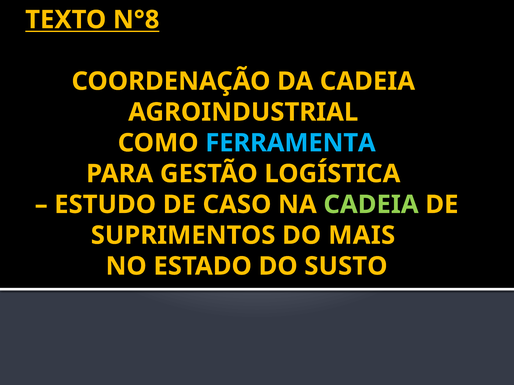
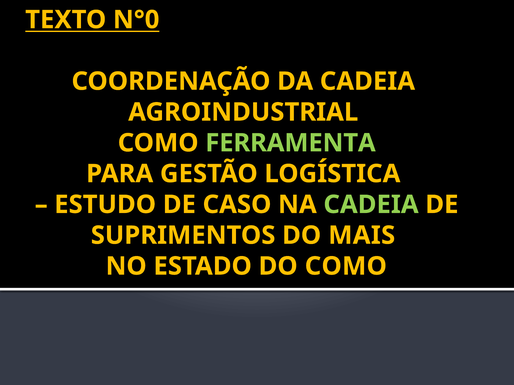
N°8: N°8 -> N°0
FERRAMENTA colour: light blue -> light green
DO SUSTO: SUSTO -> COMO
